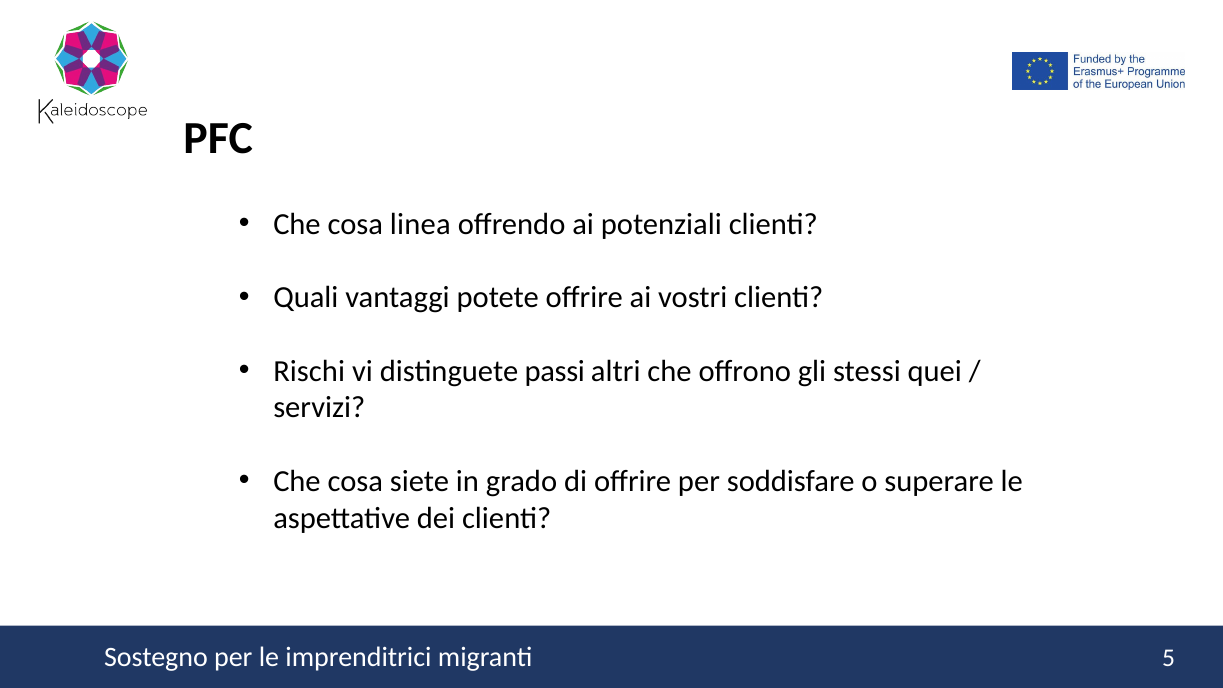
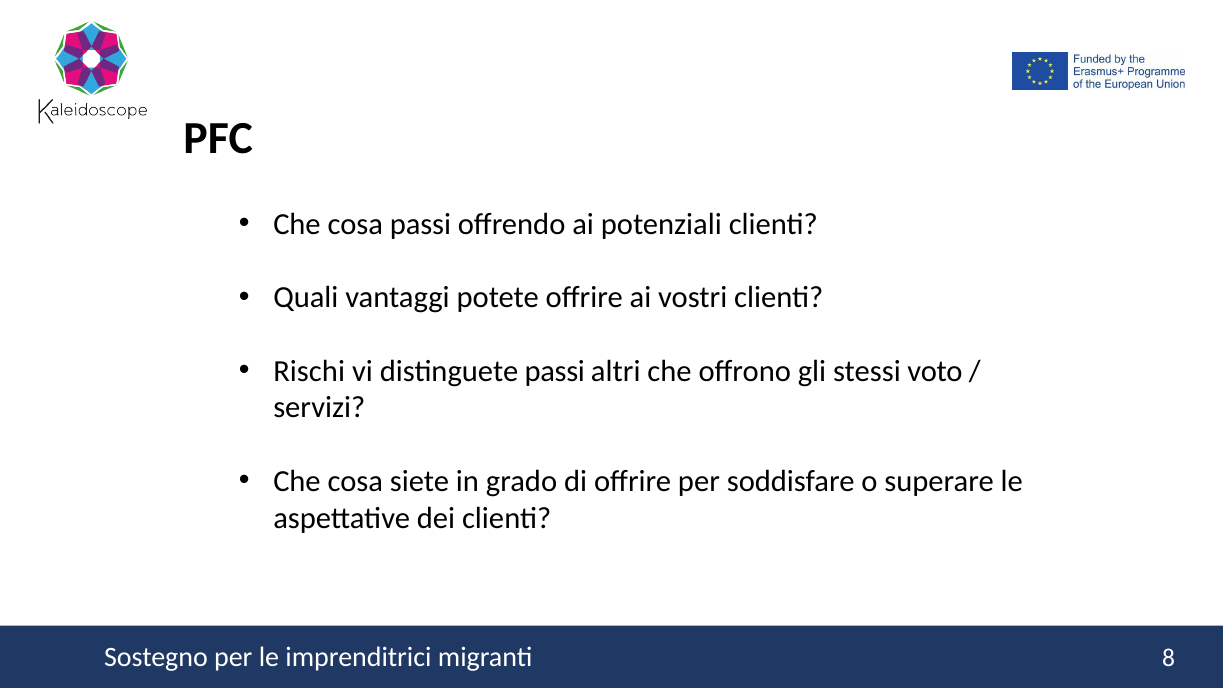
cosa linea: linea -> passi
quei: quei -> voto
5: 5 -> 8
